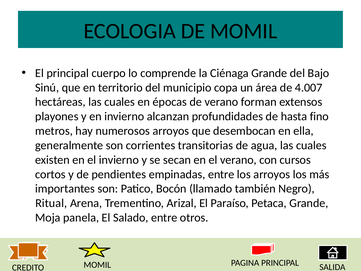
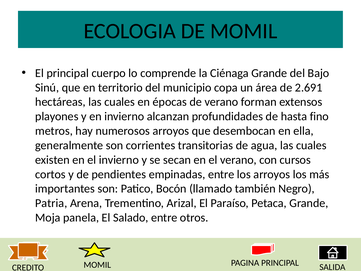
4.007: 4.007 -> 2.691
Ritual: Ritual -> Patria
